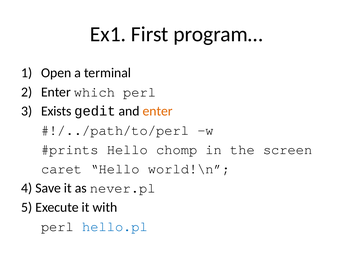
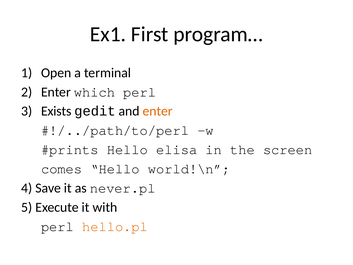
chomp: chomp -> elisa
caret: caret -> comes
hello.pl colour: blue -> orange
